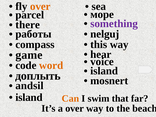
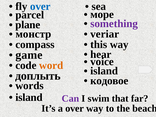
over at (40, 6) colour: orange -> blue
there: there -> plane
работы: работы -> монстр
nelguj: nelguj -> veriar
mosnert: mosnert -> кодовое
andsil: andsil -> words
Can colour: orange -> purple
